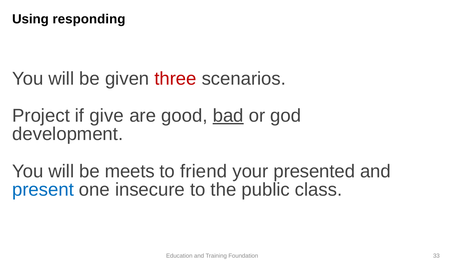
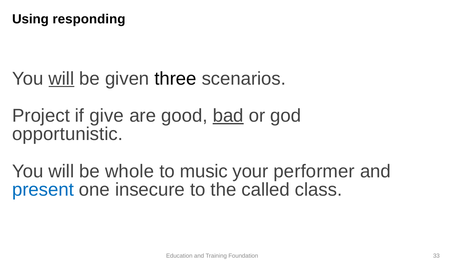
will at (61, 79) underline: none -> present
three colour: red -> black
development: development -> opportunistic
meets: meets -> whole
friend: friend -> music
presented: presented -> performer
public: public -> called
